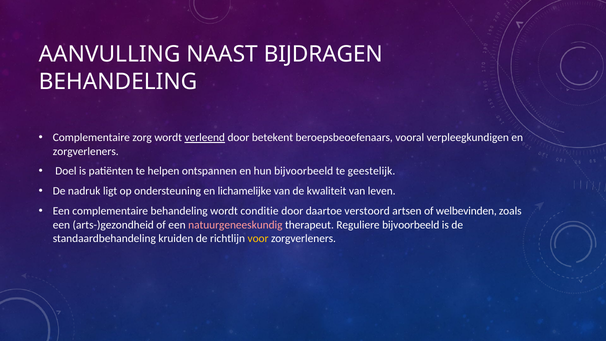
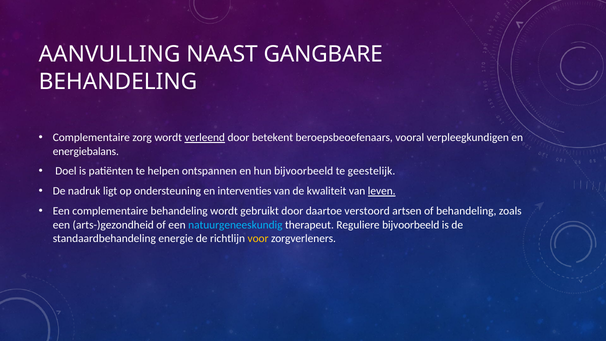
BIJDRAGEN: BIJDRAGEN -> GANGBARE
zorgverleners at (86, 151): zorgverleners -> energiebalans
lichamelijke: lichamelijke -> interventies
leven underline: none -> present
conditie: conditie -> gebruikt
of welbevinden: welbevinden -> behandeling
natuurgeneeskundig colour: pink -> light blue
kruiden: kruiden -> energie
